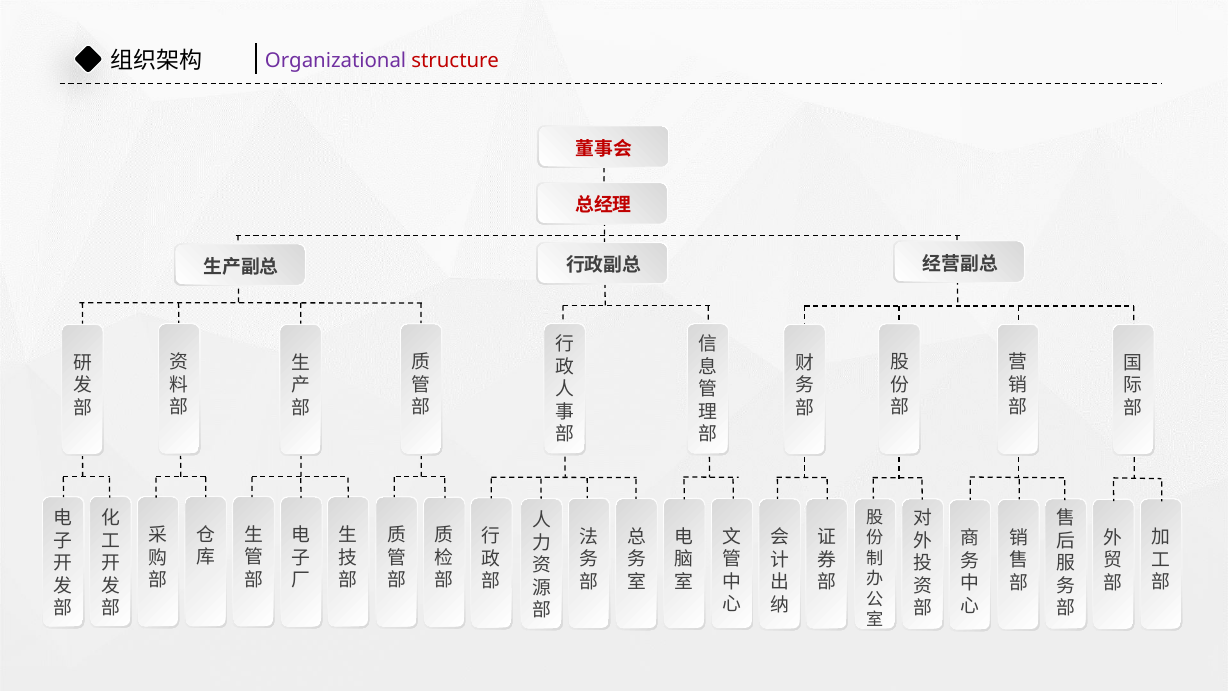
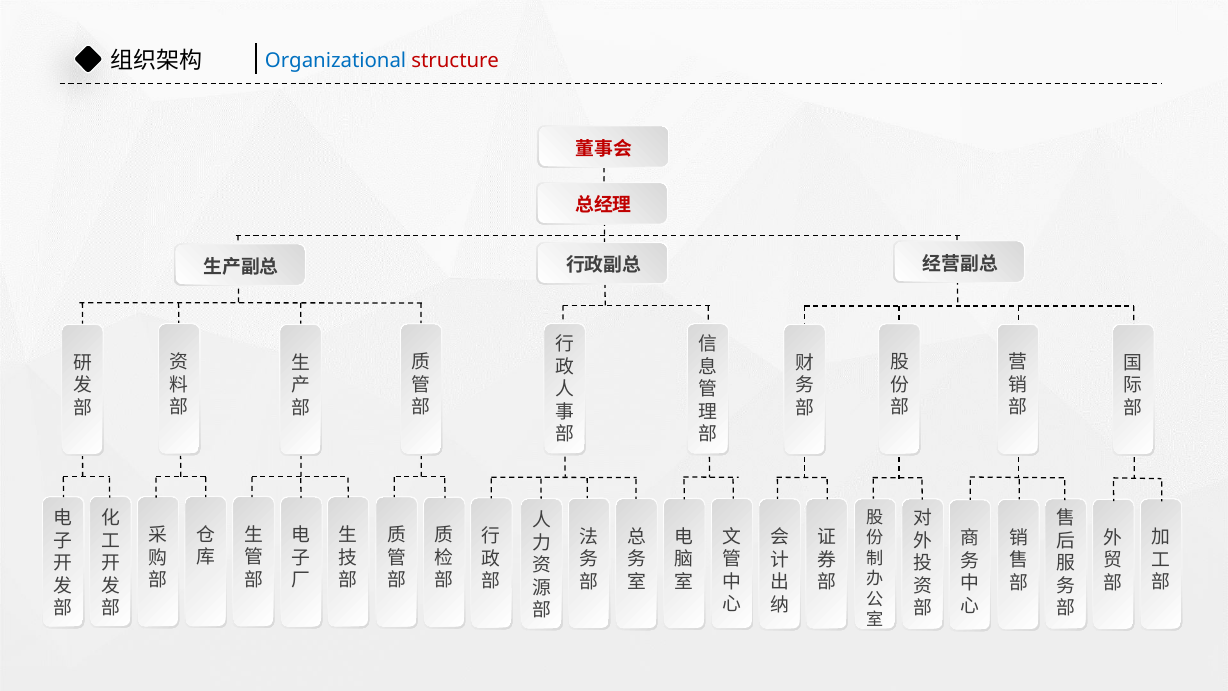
Organizational colour: purple -> blue
